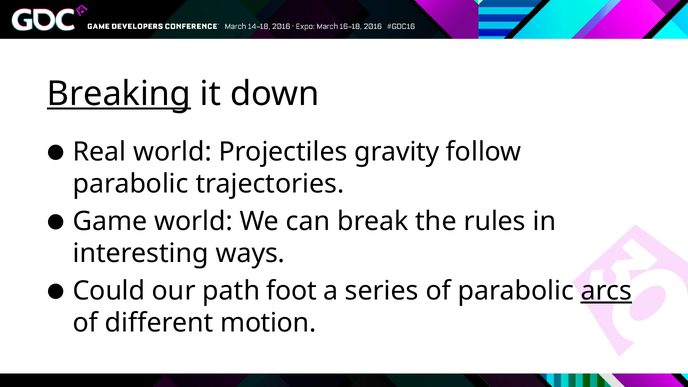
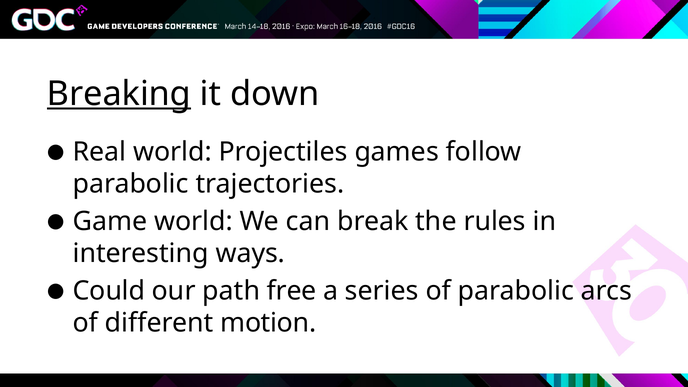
gravity: gravity -> games
foot: foot -> free
arcs underline: present -> none
